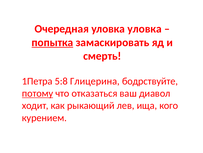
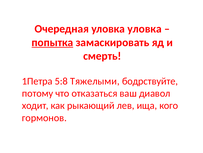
Глицерина: Глицерина -> Тяжелыми
потому underline: present -> none
курением: курением -> гормонов
